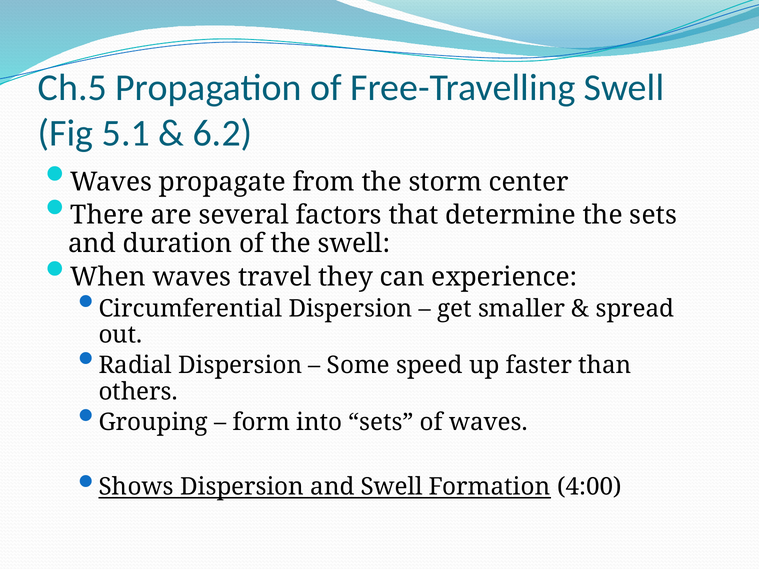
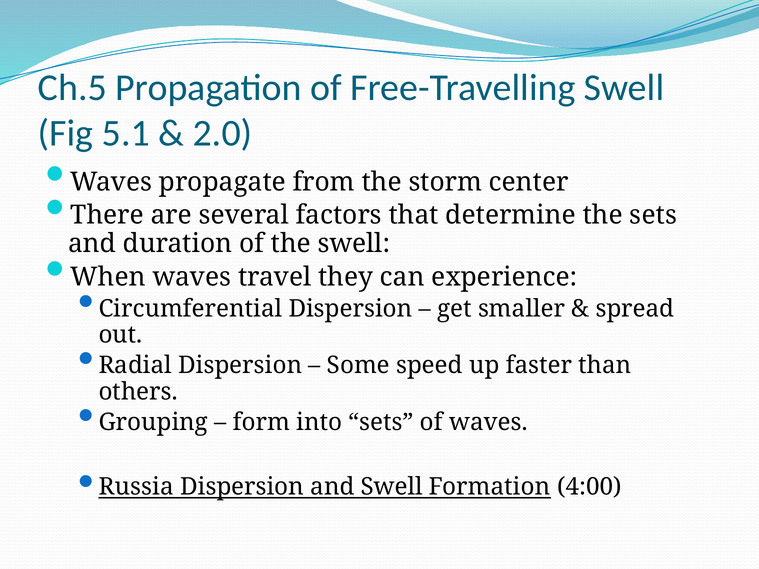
6.2: 6.2 -> 2.0
Shows: Shows -> Russia
